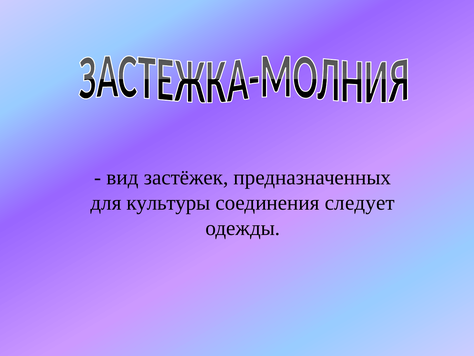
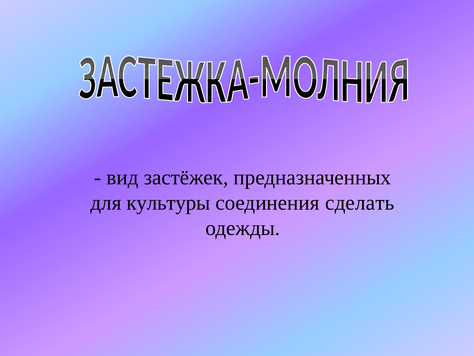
следует: следует -> сделать
